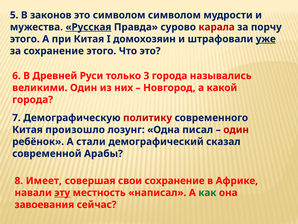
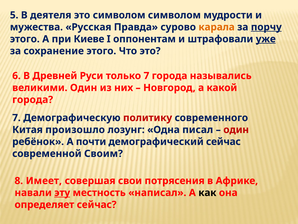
законов: законов -> деятеля
Русская underline: present -> none
карала colour: red -> orange
порчу underline: none -> present
при Китая: Китая -> Киеве
домохозяин: домохозяин -> оппонентам
только 3: 3 -> 7
стали: стали -> почти
демографический сказал: сказал -> сейчас
Арабы: Арабы -> Своим
свои сохранение: сохранение -> потрясения
как colour: green -> black
завоевания: завоевания -> определяет
